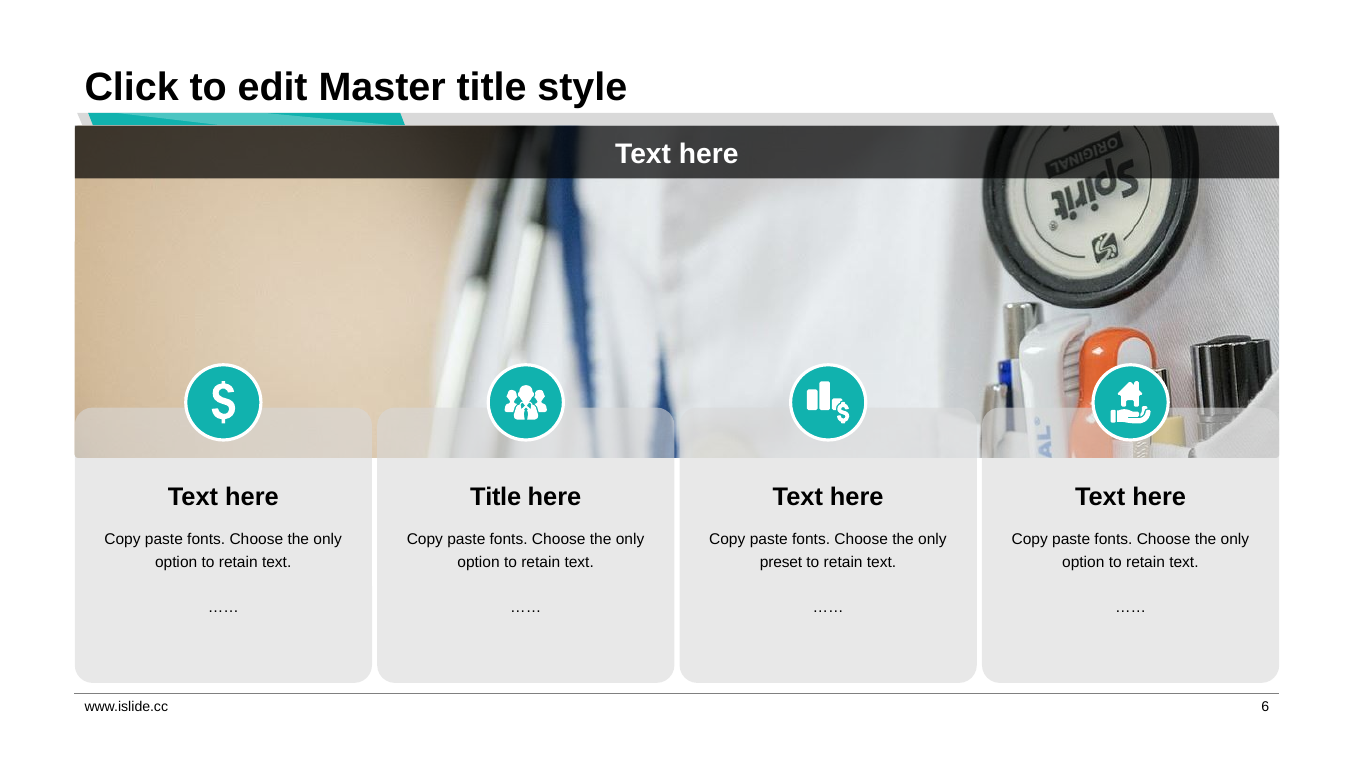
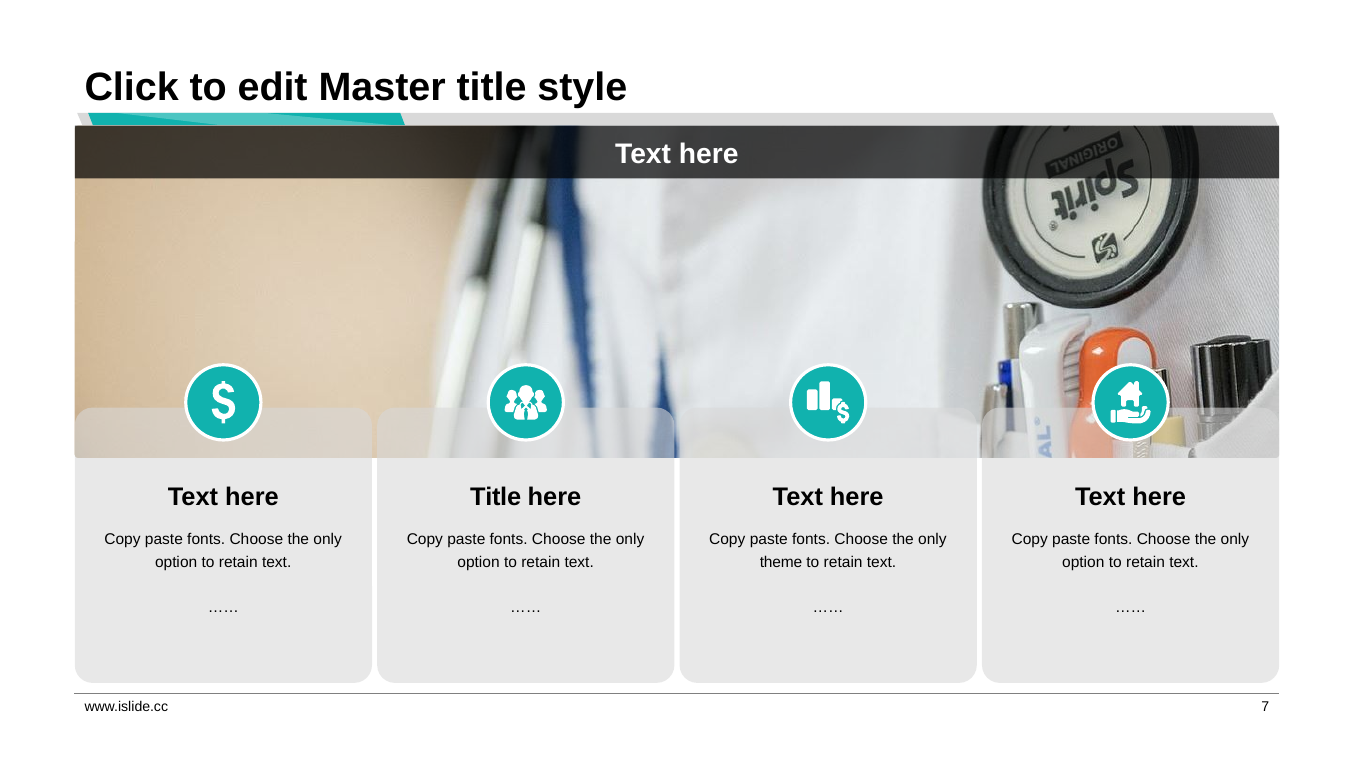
preset: preset -> theme
6: 6 -> 7
